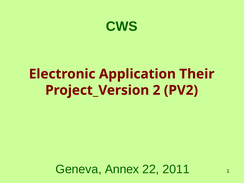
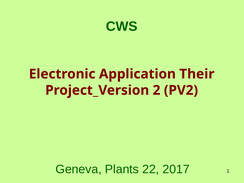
Annex: Annex -> Plants
2011: 2011 -> 2017
